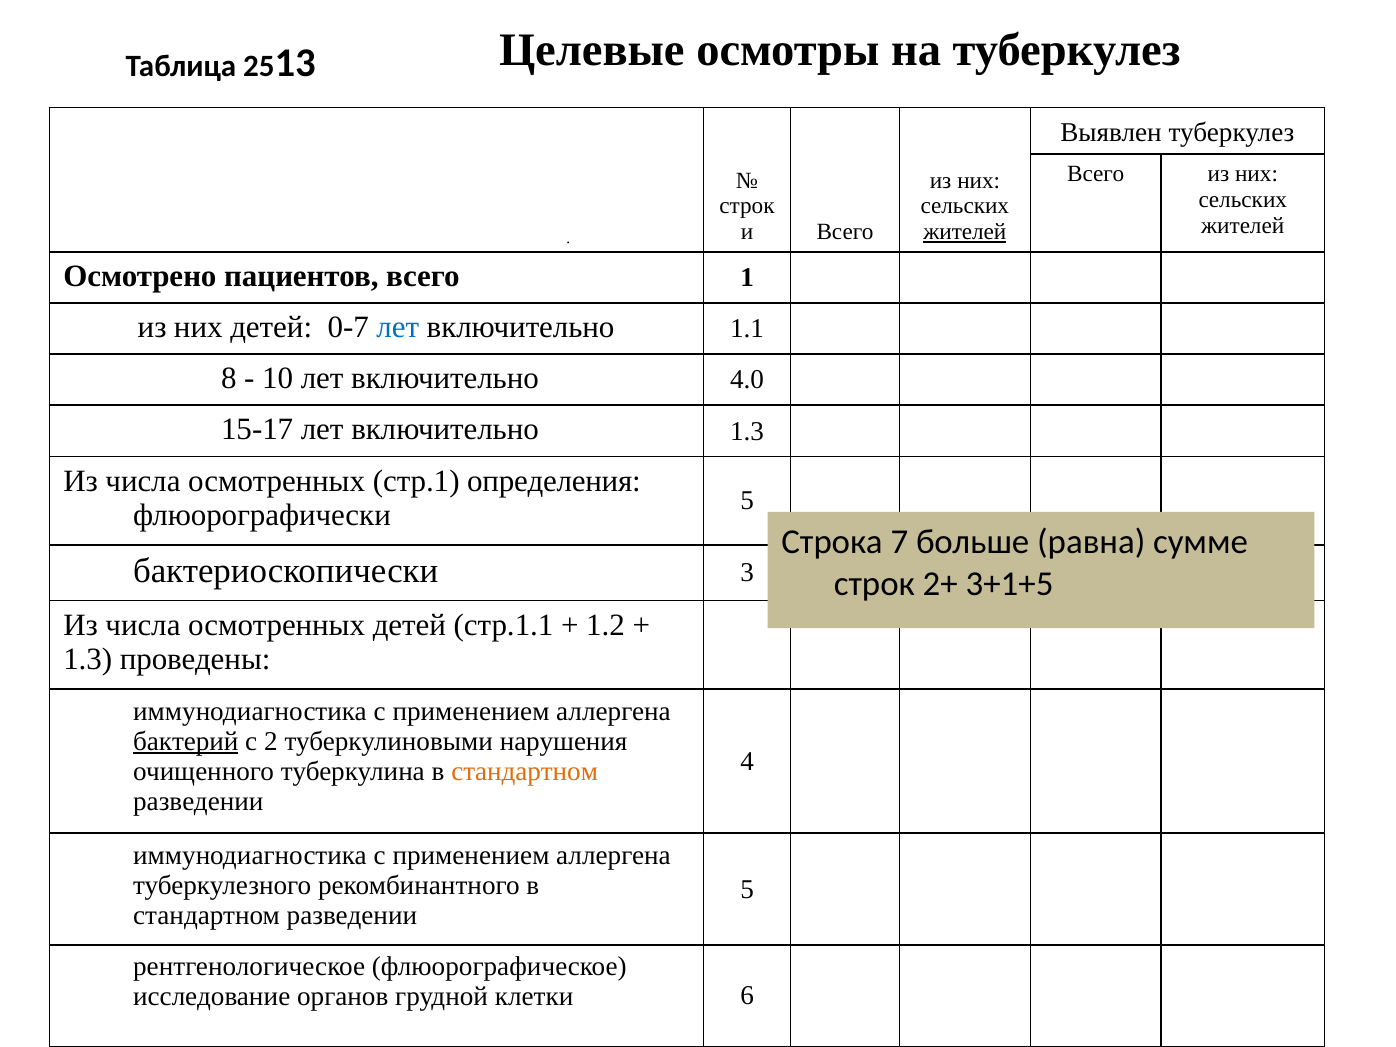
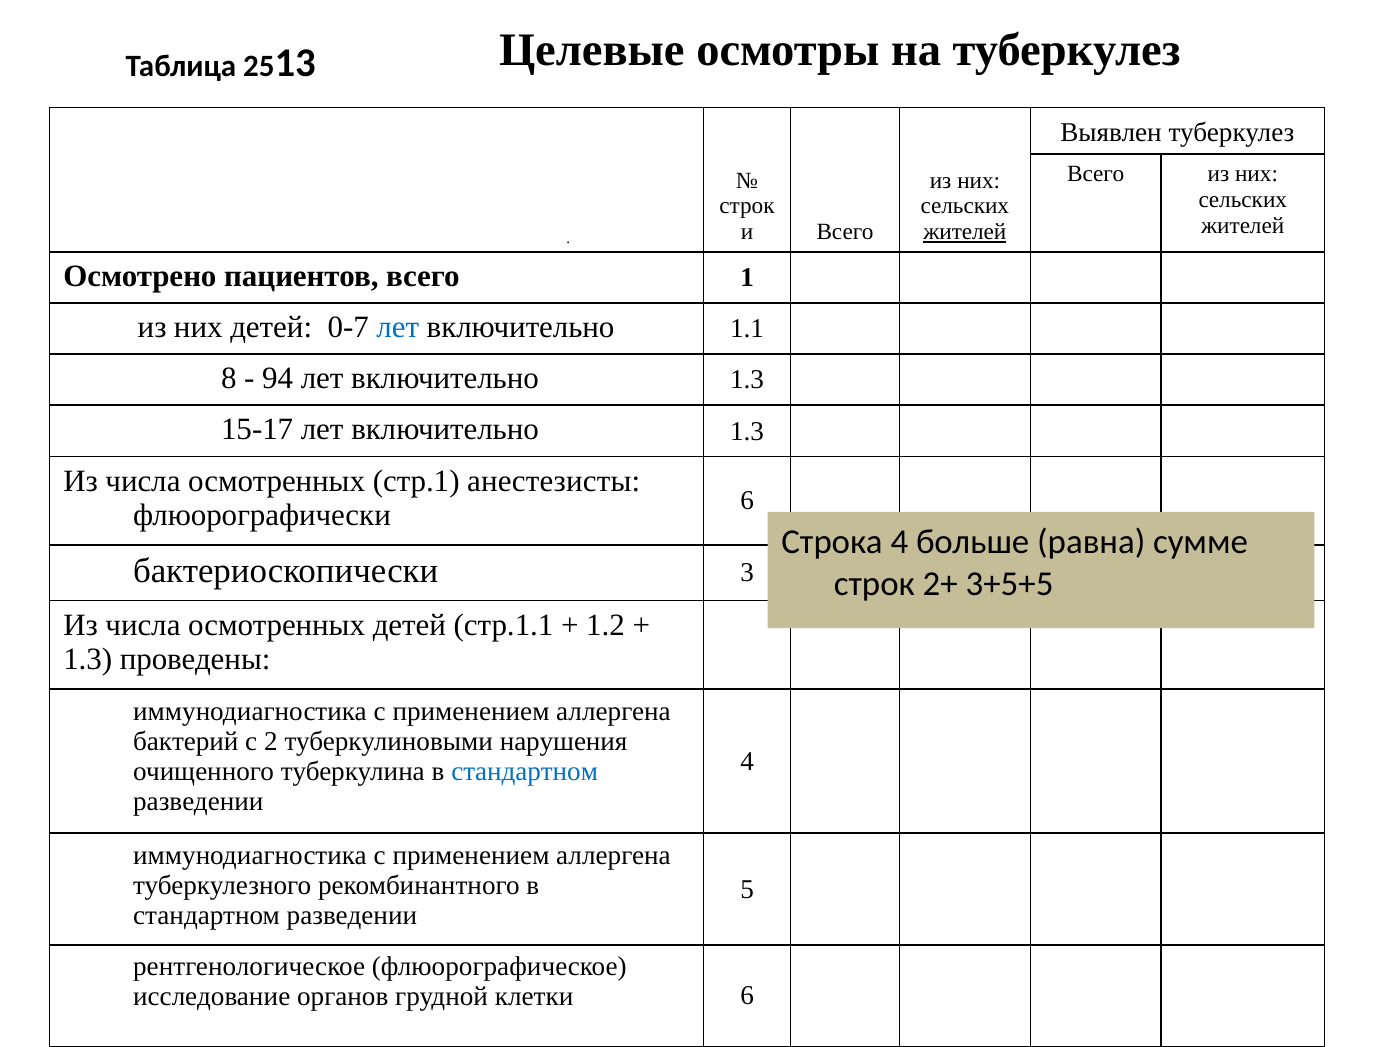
10: 10 -> 94
4.0 at (747, 380): 4.0 -> 1.3
определения: определения -> анестезисты
флюорографически 5: 5 -> 6
Строка 7: 7 -> 4
3+1+5: 3+1+5 -> 3+5+5
бактерий underline: present -> none
стандартном at (525, 771) colour: orange -> blue
